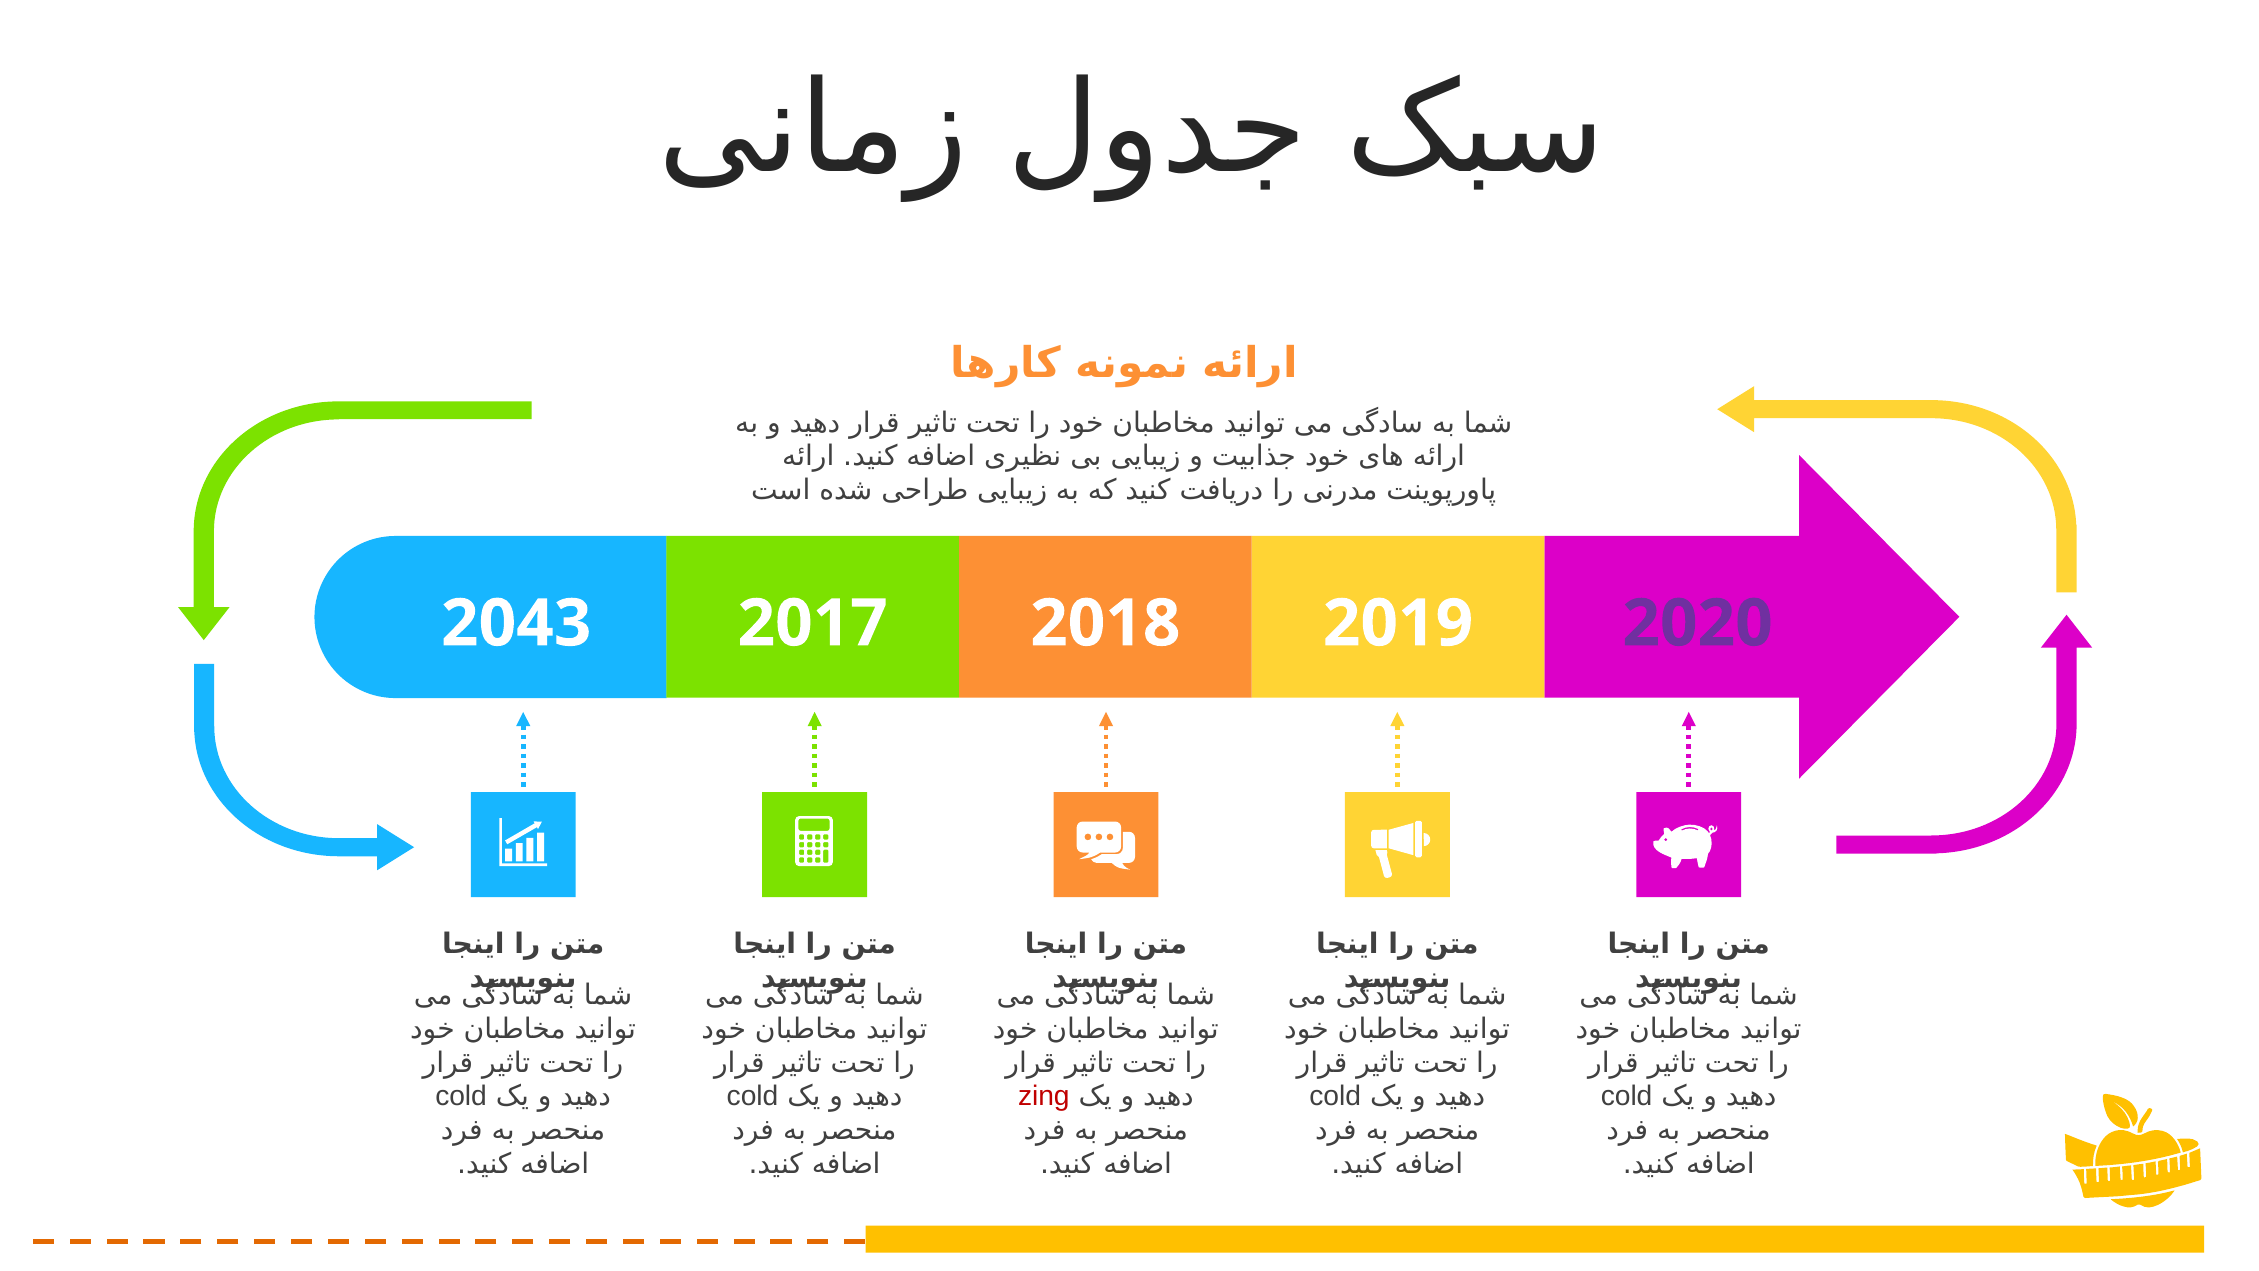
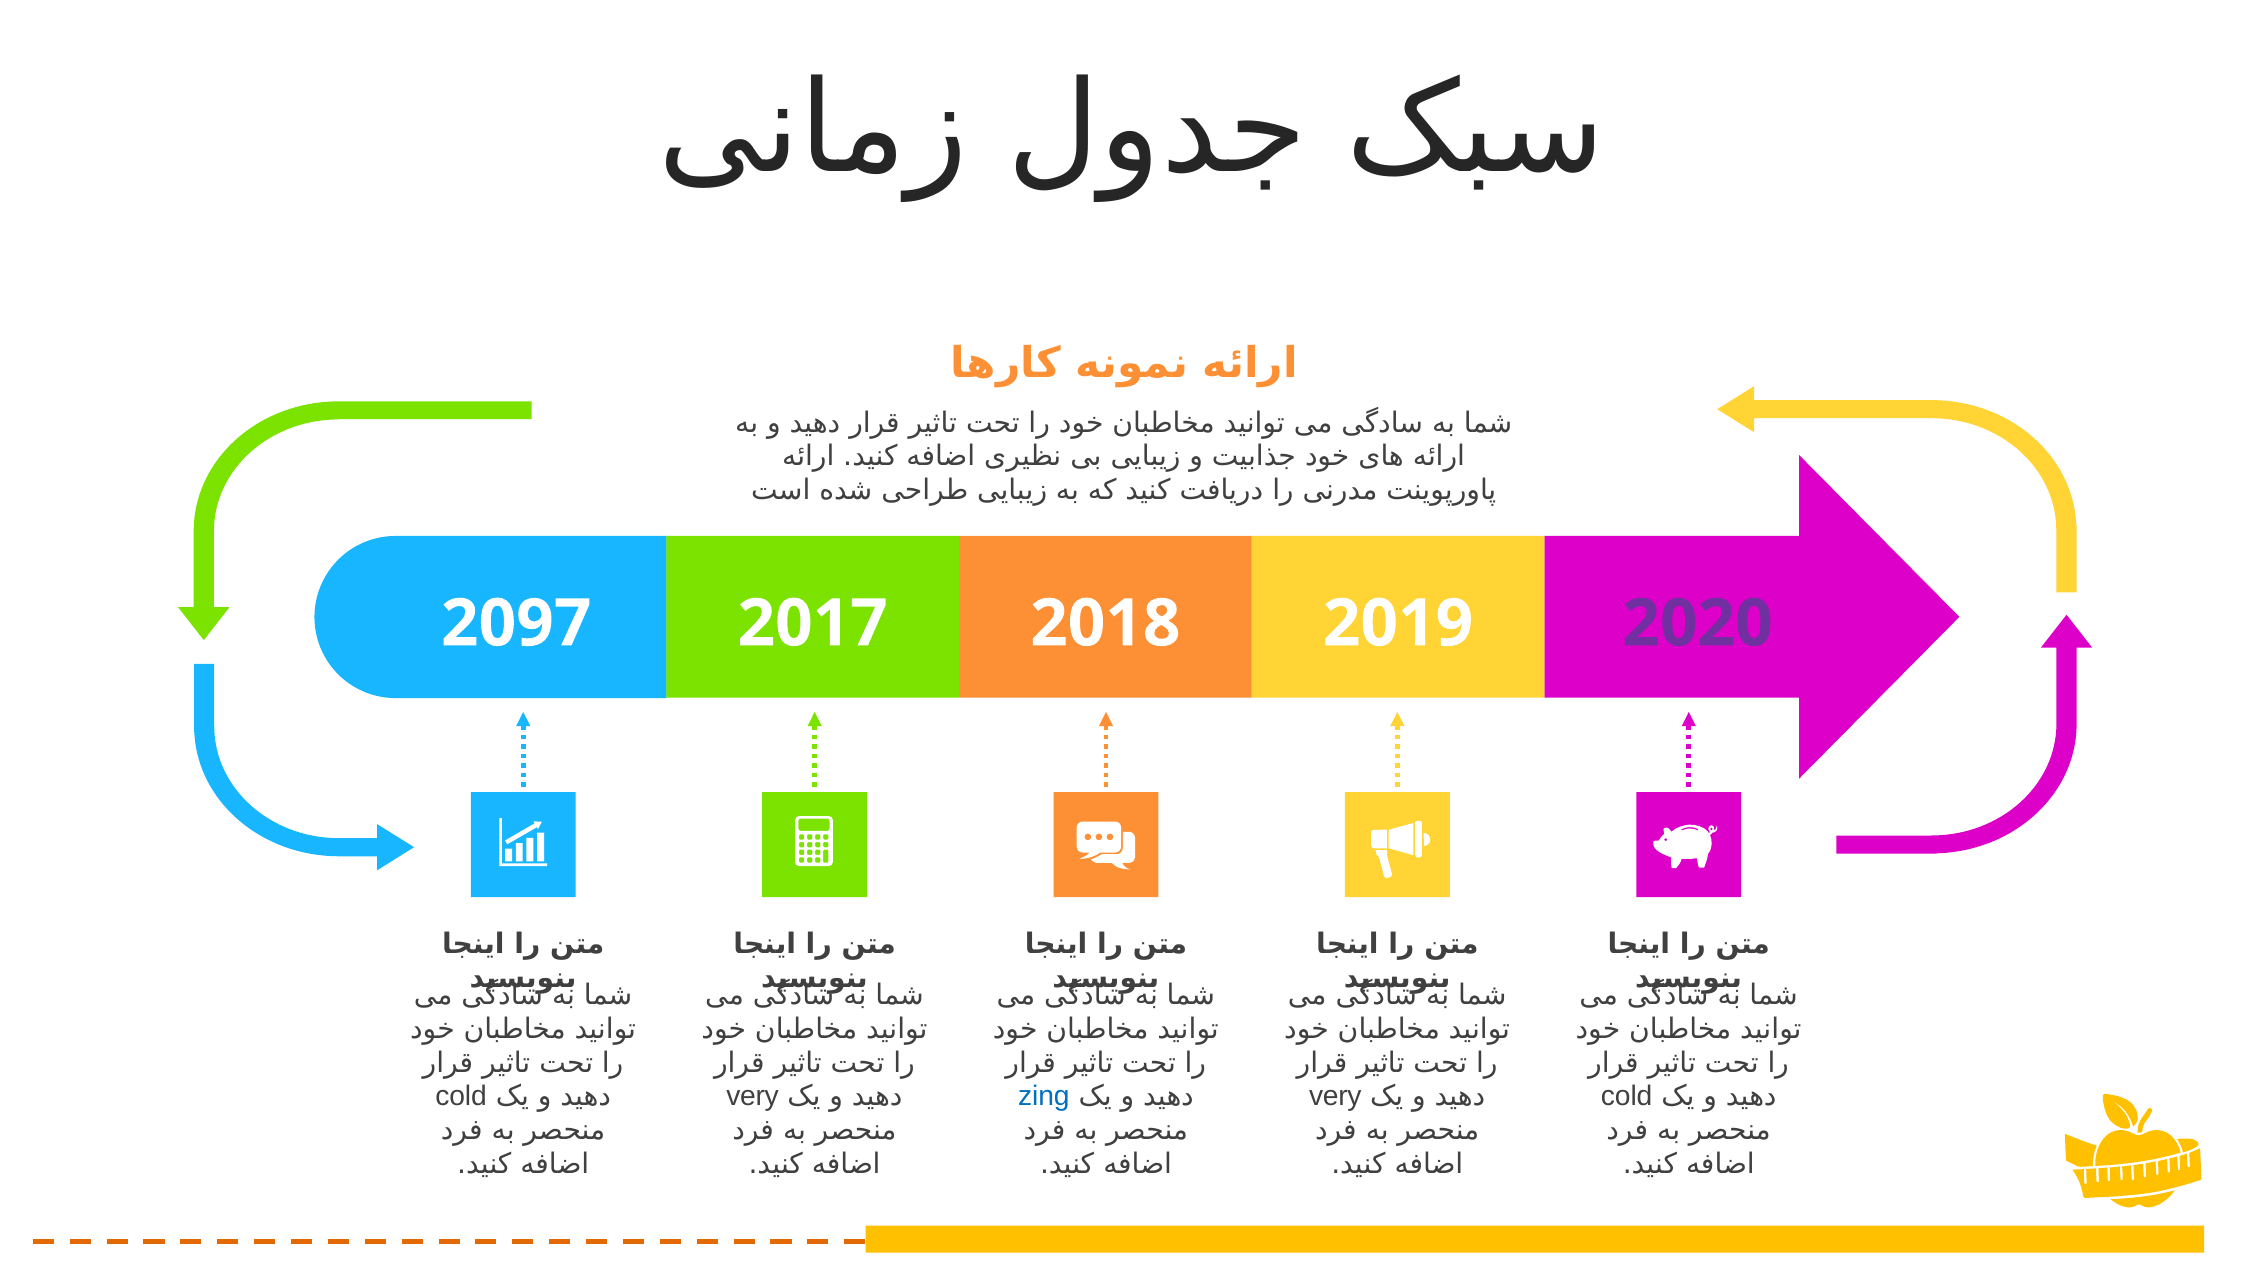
2043: 2043 -> 2097
cold at (753, 1096): cold -> very
zing colour: red -> blue
cold at (1335, 1096): cold -> very
